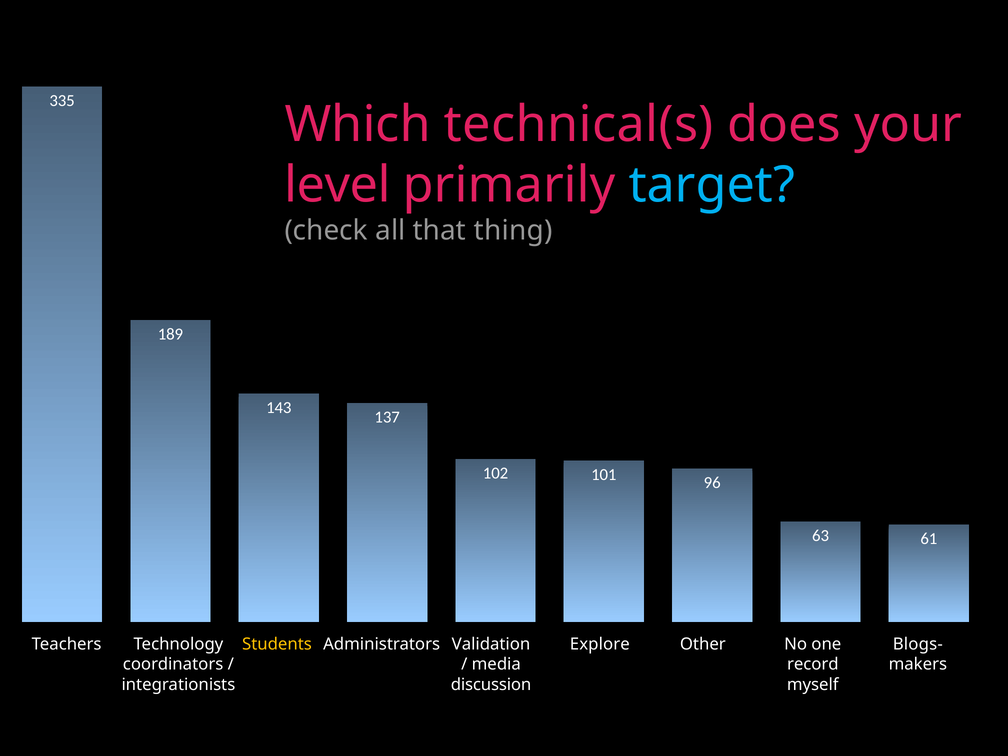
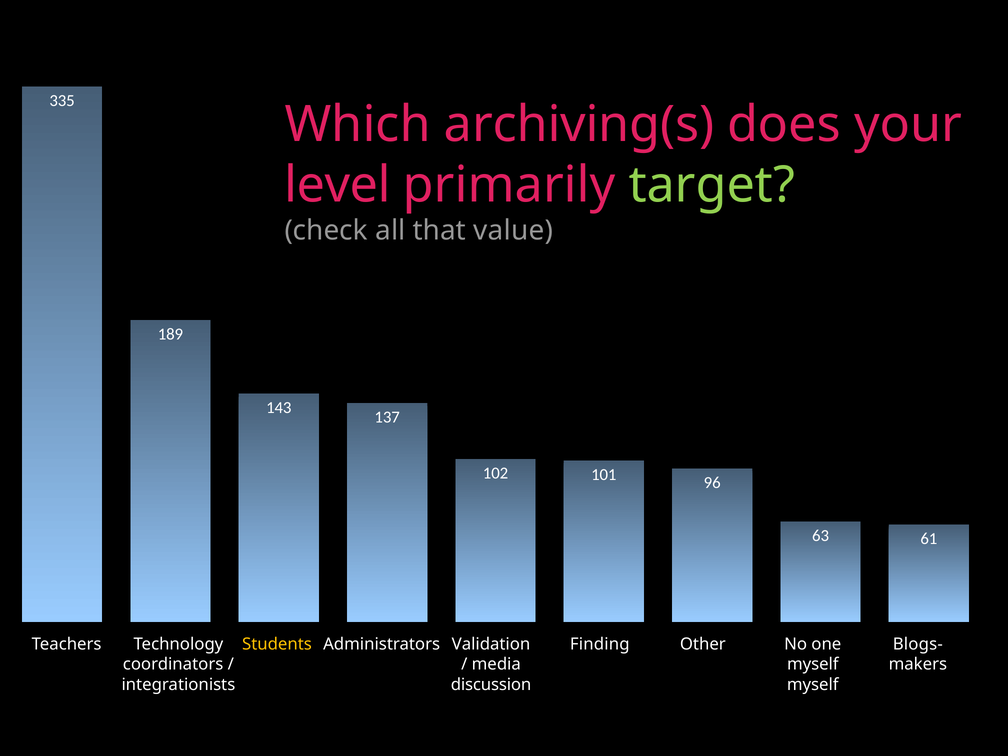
technical(s: technical(s -> archiving(s
target colour: light blue -> light green
thing: thing -> value
Explore: Explore -> Finding
record at (813, 664): record -> myself
